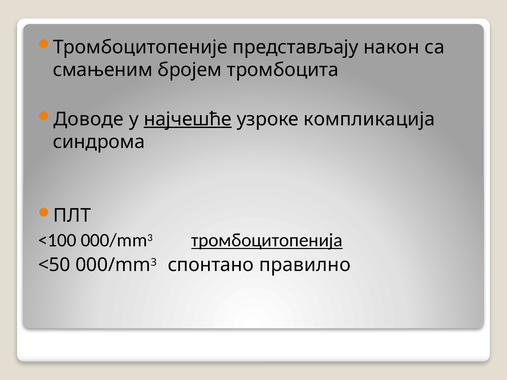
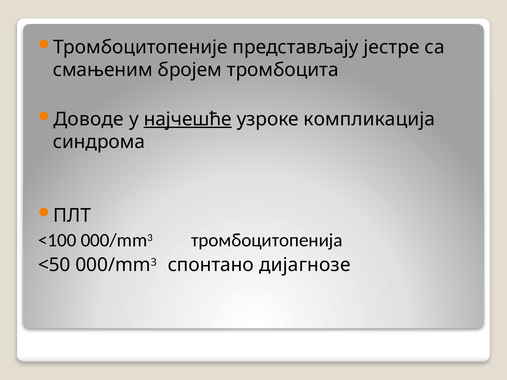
након: након -> јестре
тромбоцитопенија underline: present -> none
правилно: правилно -> дијагнозе
